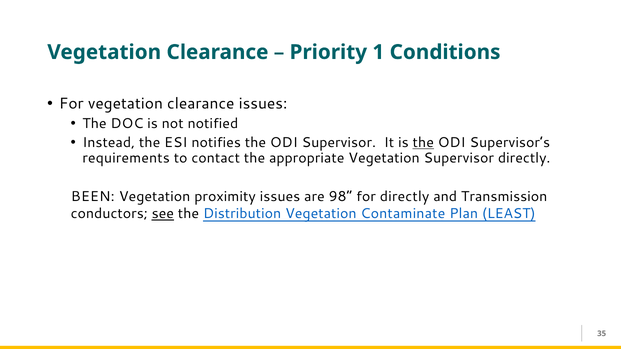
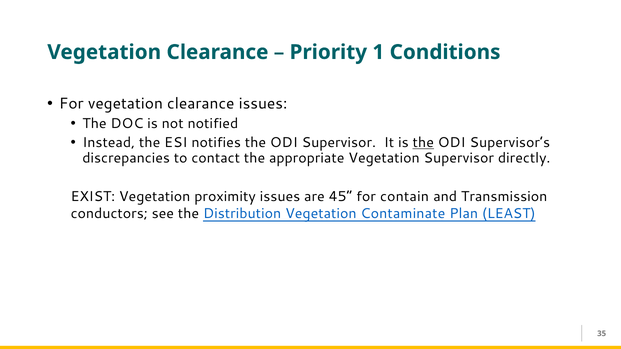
requirements: requirements -> discrepancies
BEEN: BEEN -> EXIST
98: 98 -> 45
for directly: directly -> contain
see underline: present -> none
